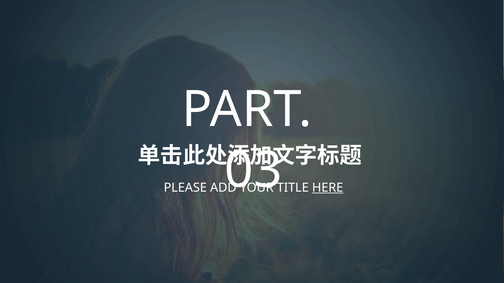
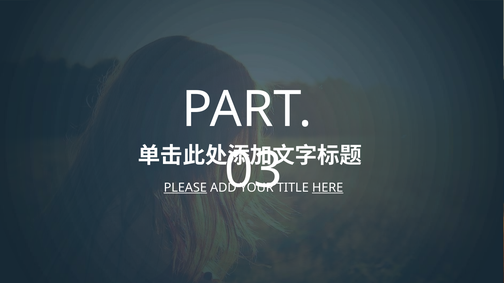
PLEASE underline: none -> present
